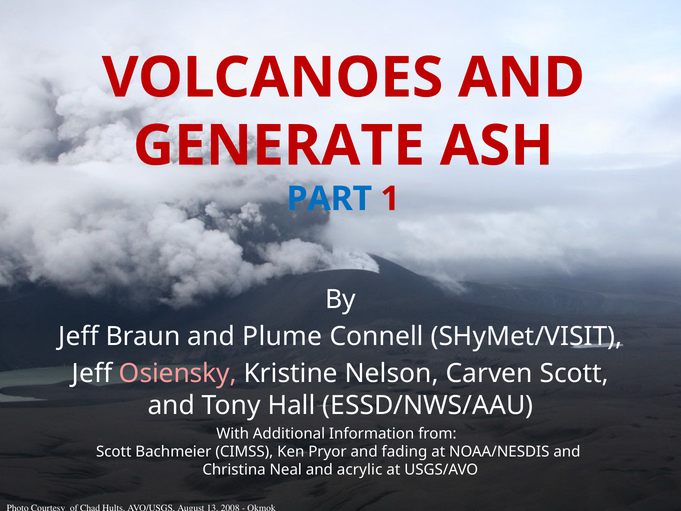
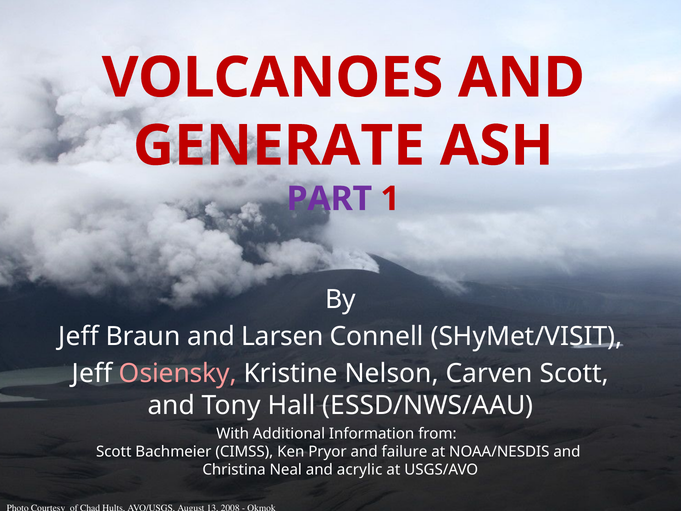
PART colour: blue -> purple
Plume: Plume -> Larsen
fading: fading -> failure
